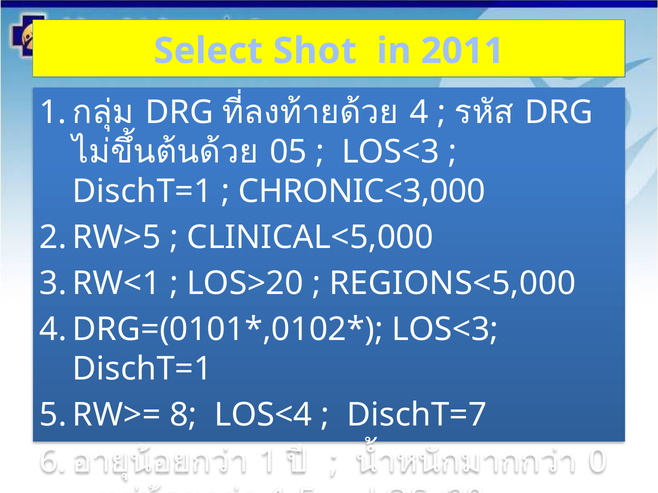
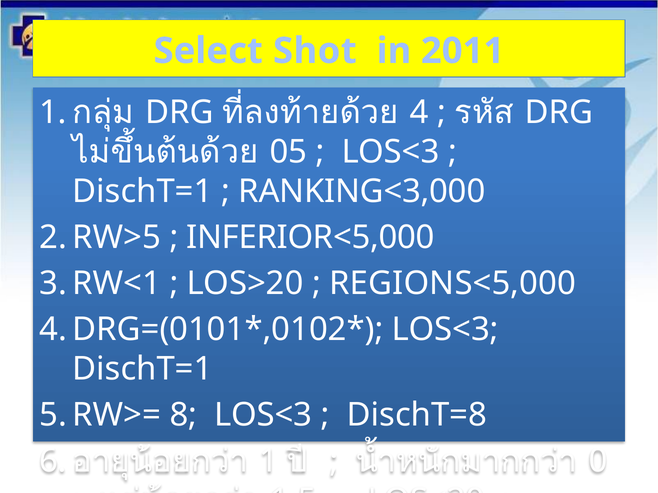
CHRONIC<3,000: CHRONIC<3,000 -> RANKING<3,000
CLINICAL<5,000: CLINICAL<5,000 -> INFERIOR<5,000
8 LOS<4: LOS<4 -> LOS<3
DischT=7: DischT=7 -> DischT=8
